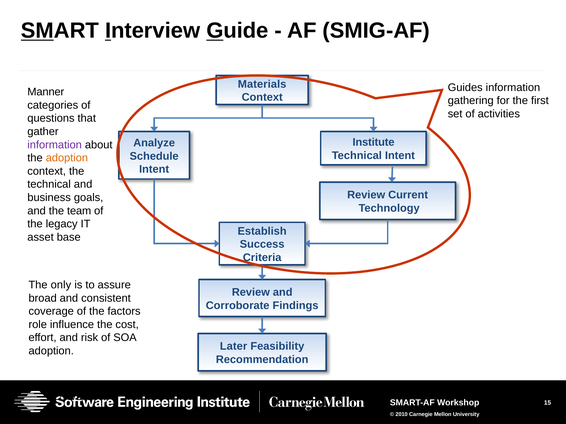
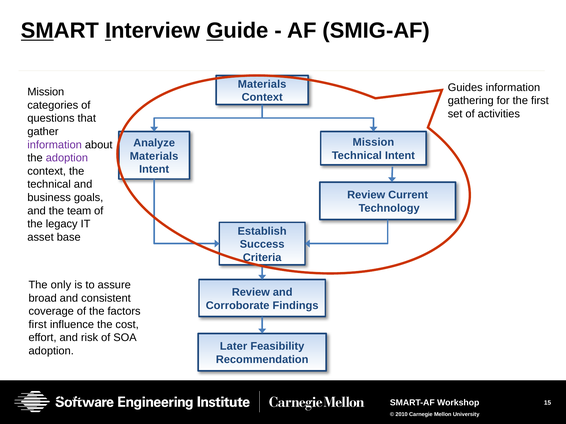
Manner at (46, 92): Manner -> Mission
Institute at (374, 143): Institute -> Mission
Schedule at (154, 156): Schedule -> Materials
adoption at (67, 158) colour: orange -> purple
role at (38, 325): role -> first
